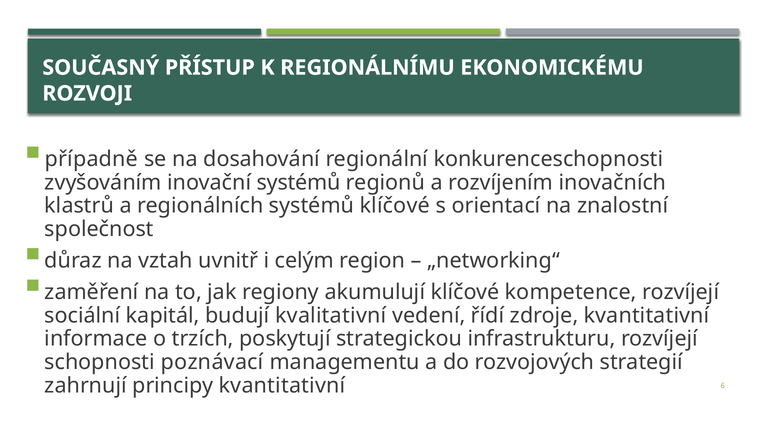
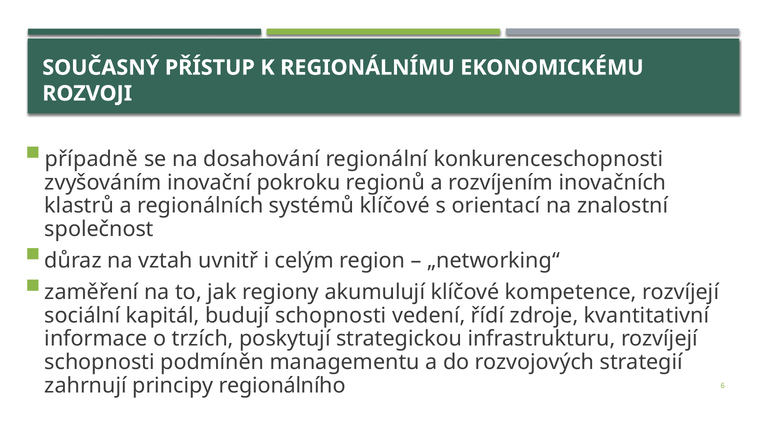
inovační systémů: systémů -> pokroku
budují kvalitativní: kvalitativní -> schopnosti
poznávací: poznávací -> podmíněn
principy kvantitativní: kvantitativní -> regionálního
